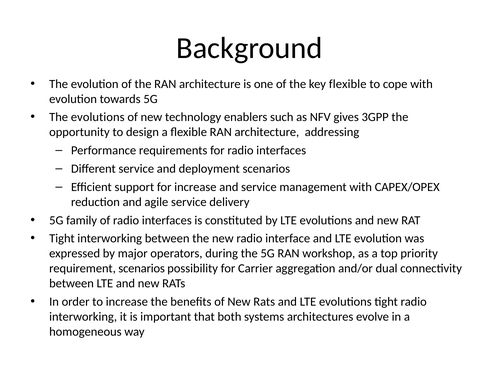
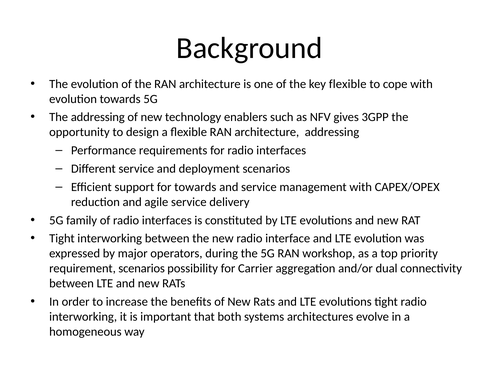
The evolutions: evolutions -> addressing
for increase: increase -> towards
